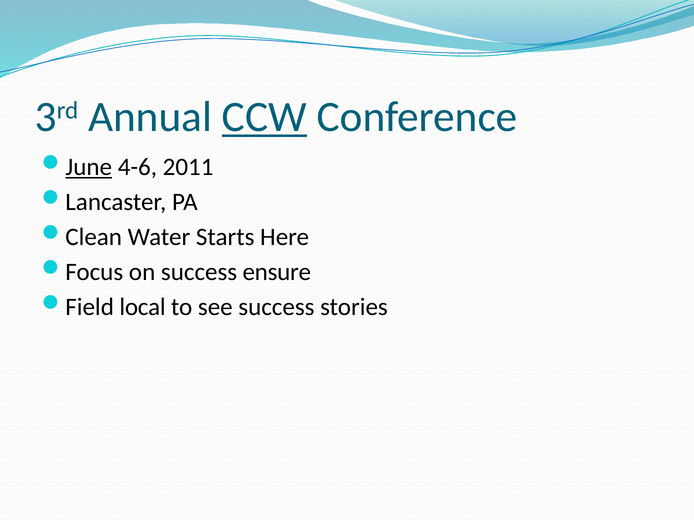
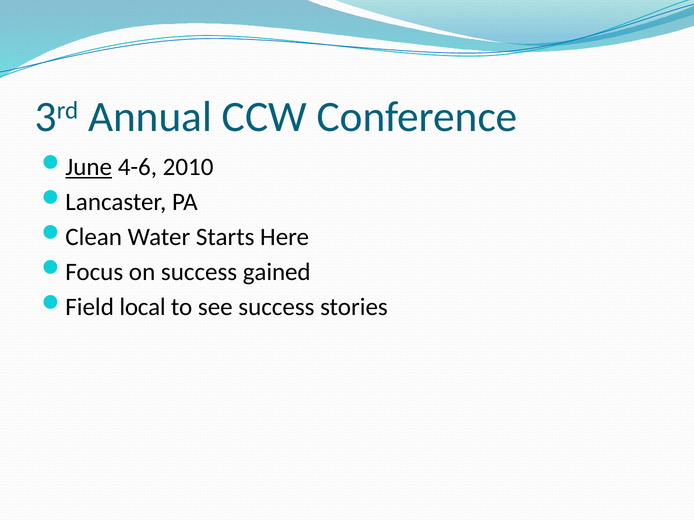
CCW underline: present -> none
2011: 2011 -> 2010
ensure: ensure -> gained
